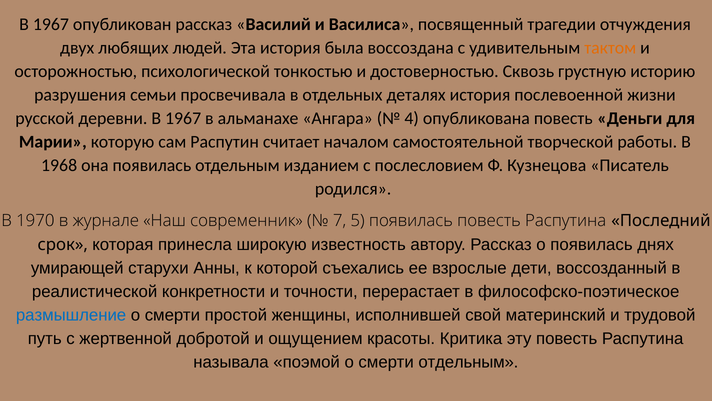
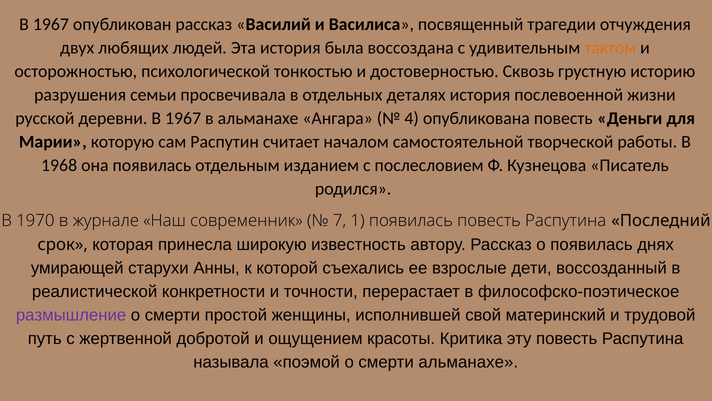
5: 5 -> 1
размышление colour: blue -> purple
смерти отдельным: отдельным -> альманахе
